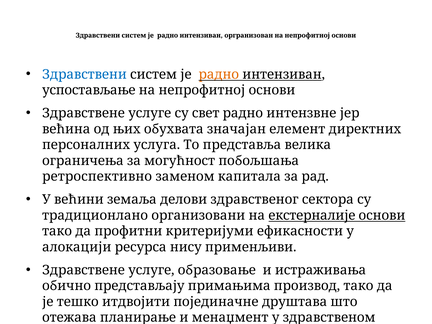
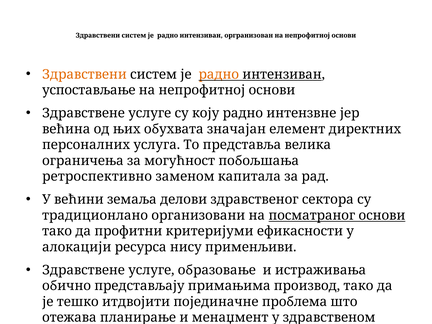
Здравствени at (84, 74) colour: blue -> orange
свет: свет -> коју
екстерналије: екстерналије -> посматраног
друштава: друштава -> проблема
